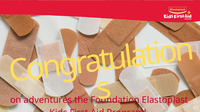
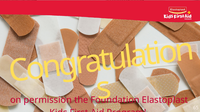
adventures: adventures -> permission
